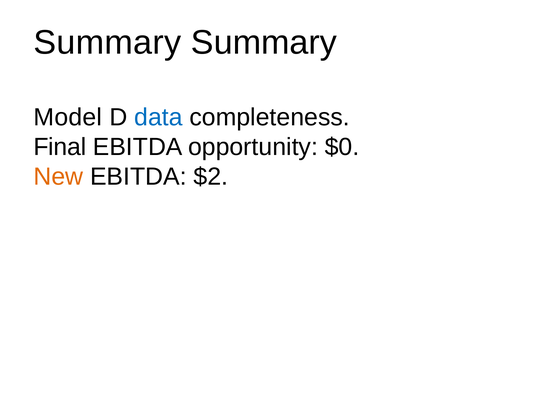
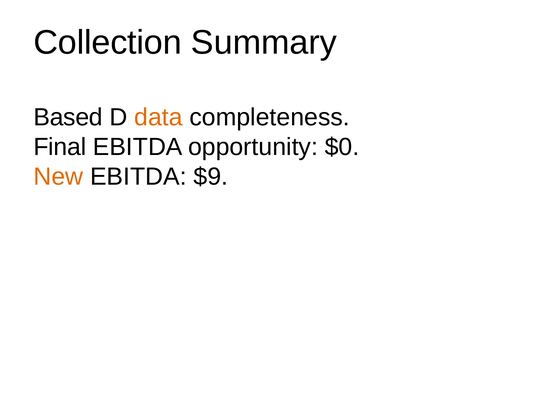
Summary at (107, 42): Summary -> Collection
Model: Model -> Based
data colour: blue -> orange
$2: $2 -> $9
